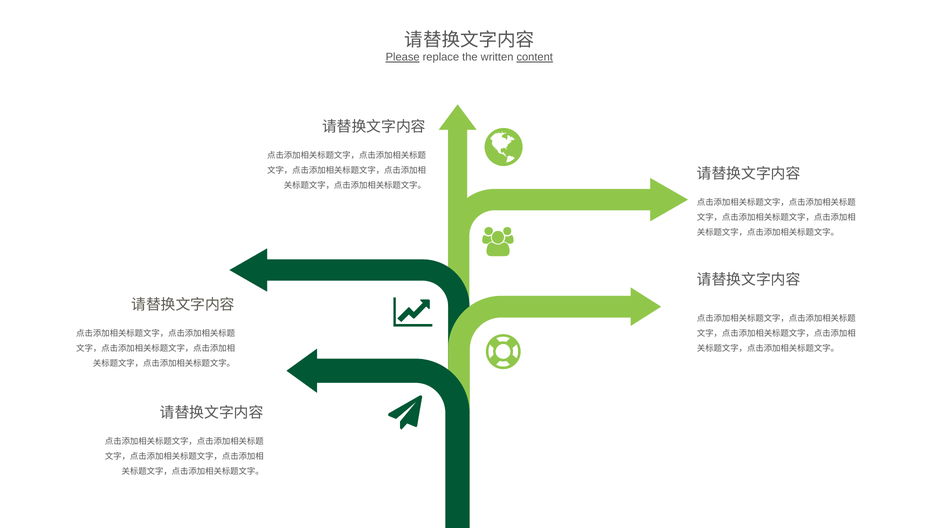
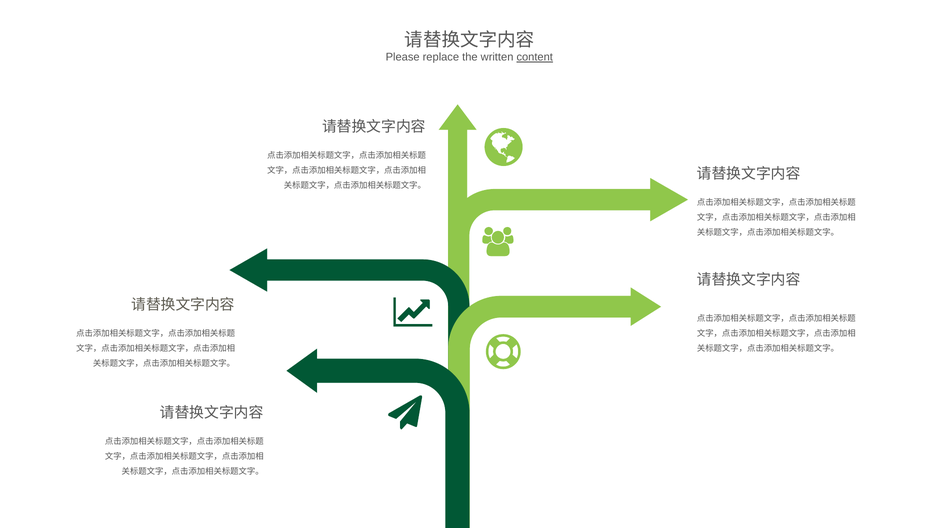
Please underline: present -> none
